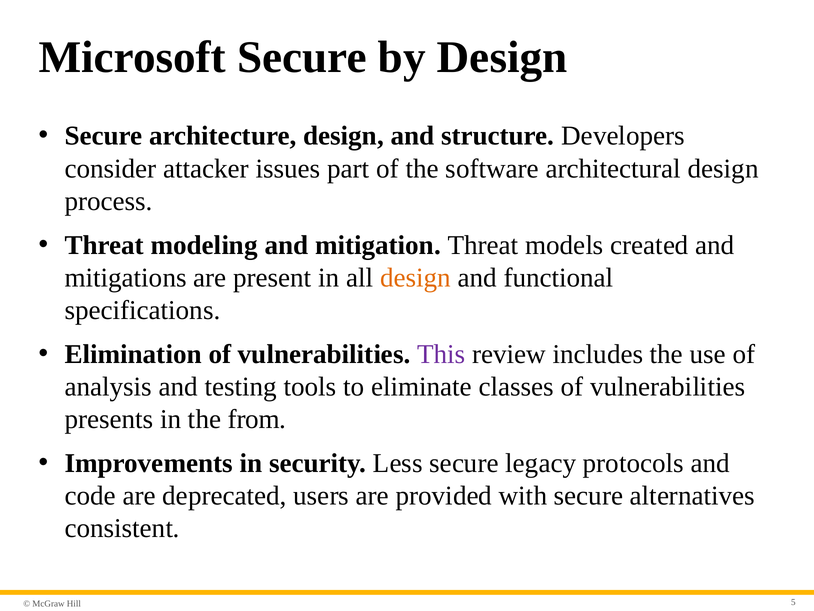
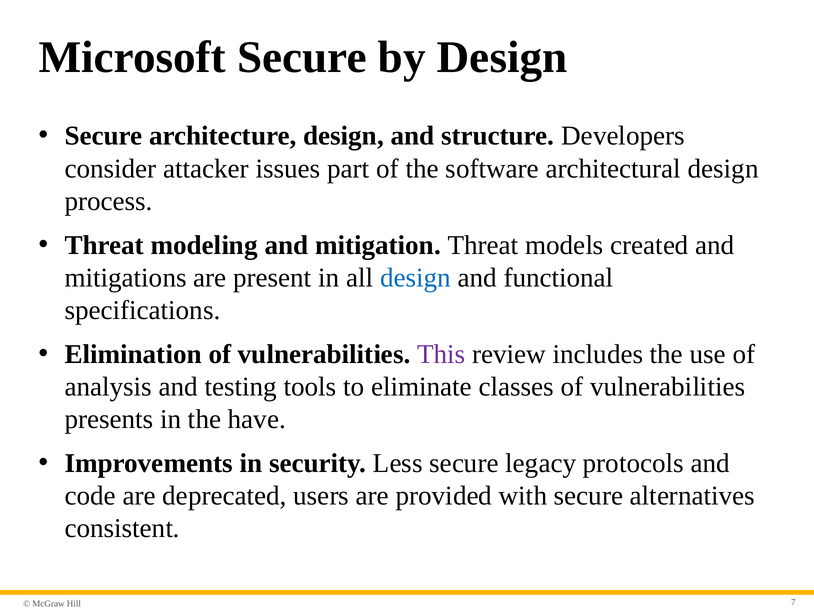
design at (415, 277) colour: orange -> blue
from: from -> have
5: 5 -> 7
